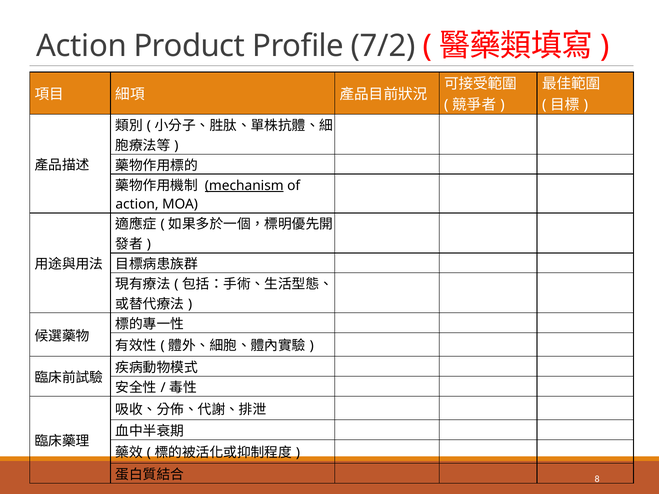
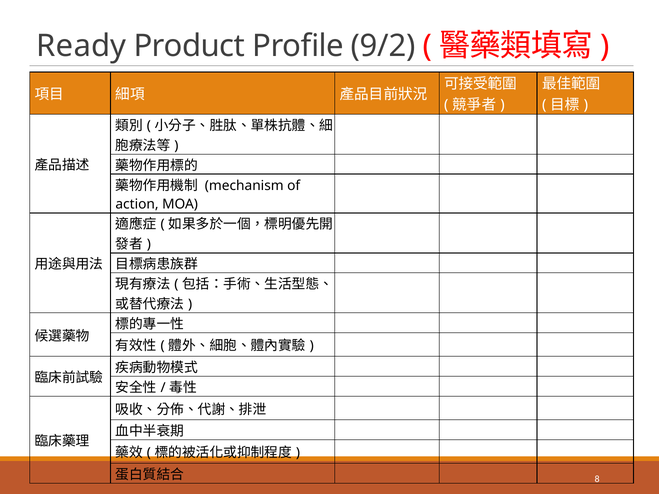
Action at (82, 46): Action -> Ready
7/2: 7/2 -> 9/2
mechanism underline: present -> none
